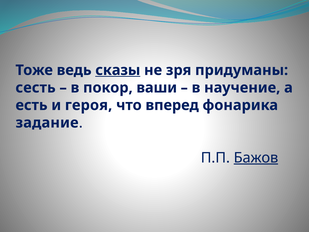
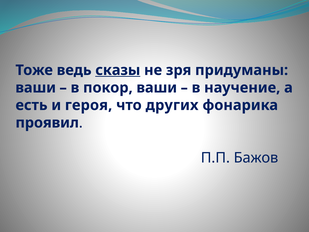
сесть at (36, 88): сесть -> ваши
вперед: вперед -> других
задание: задание -> проявил
Бажов underline: present -> none
